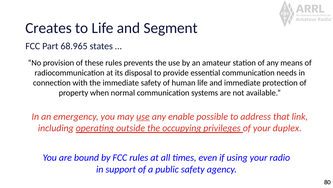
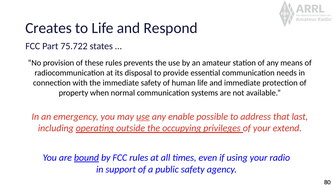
Segment: Segment -> Respond
68.965: 68.965 -> 75.722
link: link -> last
duplex: duplex -> extend
bound underline: none -> present
